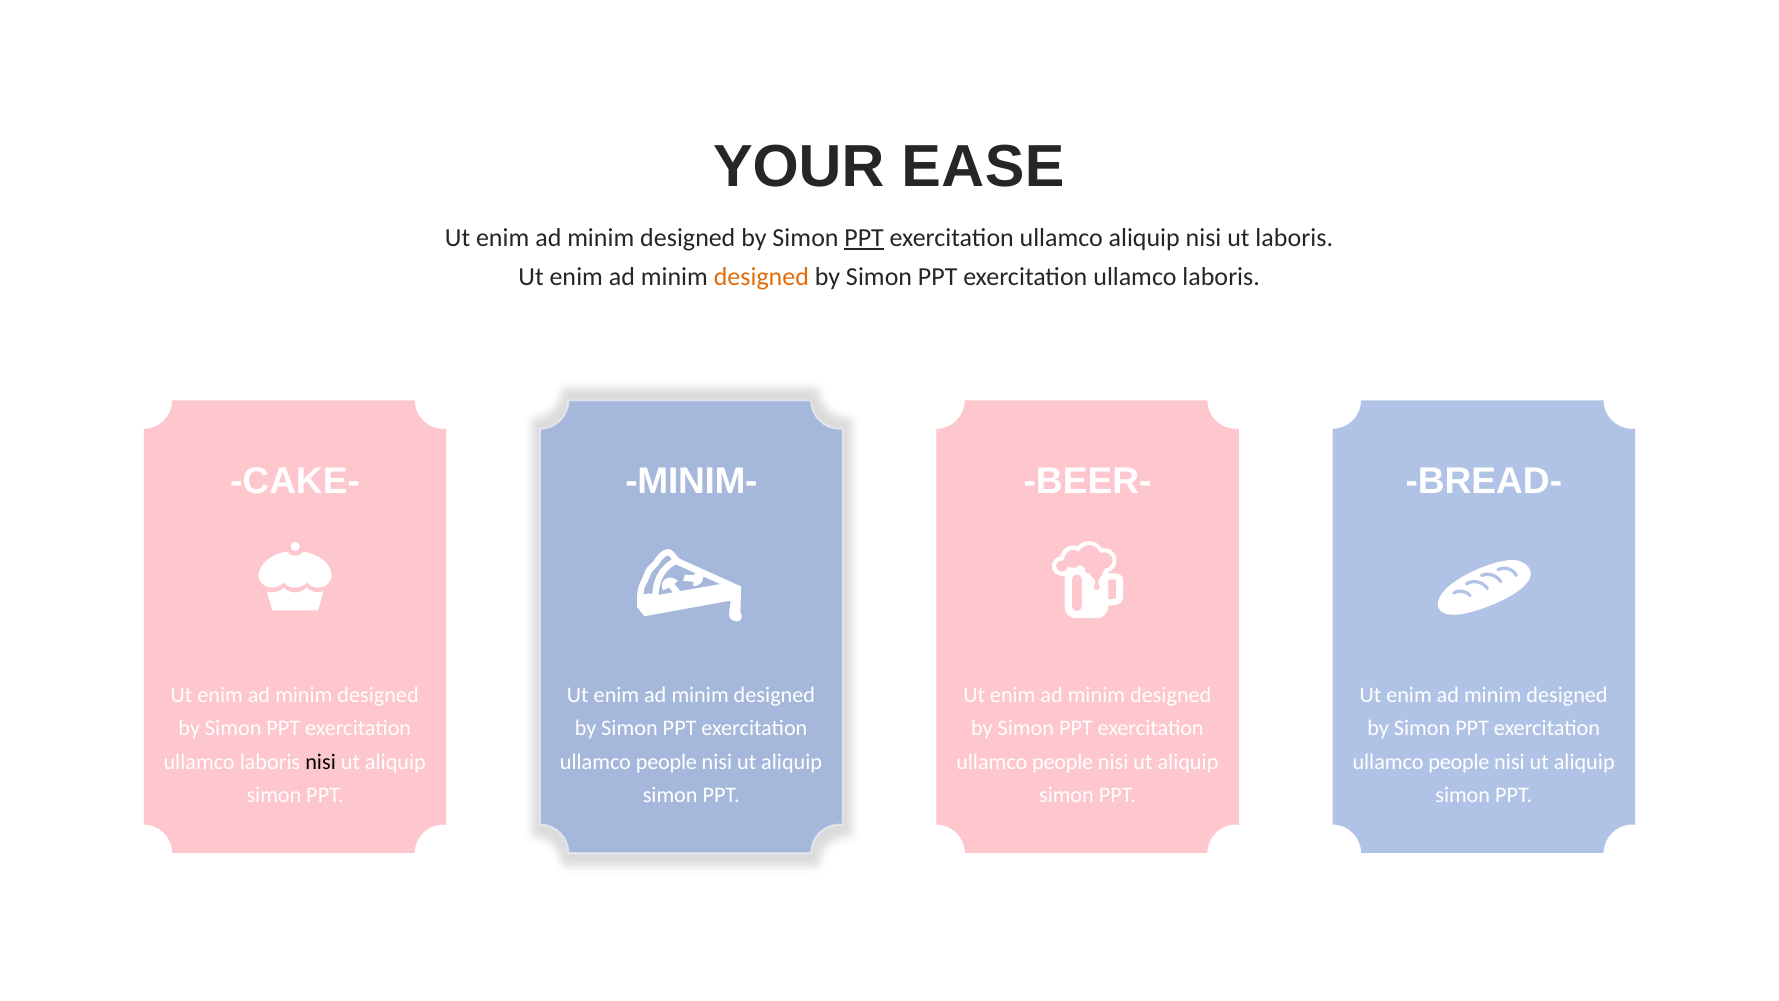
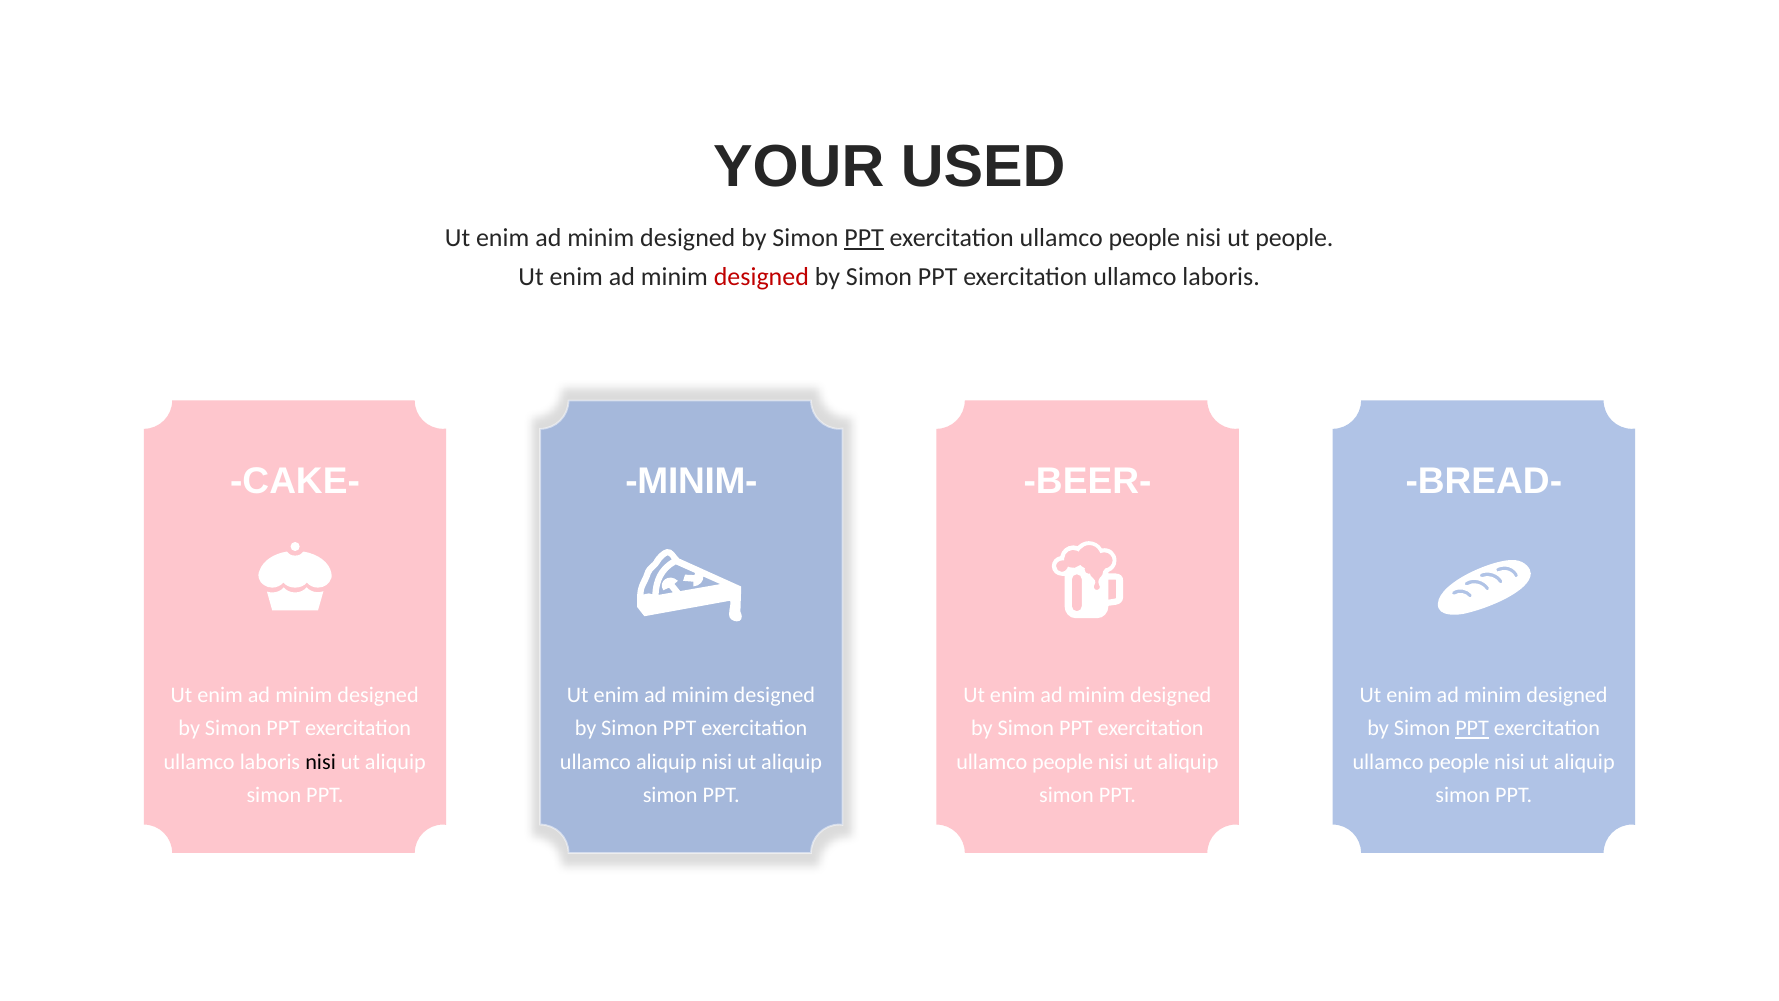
EASE: EASE -> USED
aliquip at (1144, 238): aliquip -> people
ut laboris: laboris -> people
designed at (761, 277) colour: orange -> red
PPT at (1472, 728) underline: none -> present
people at (666, 762): people -> aliquip
